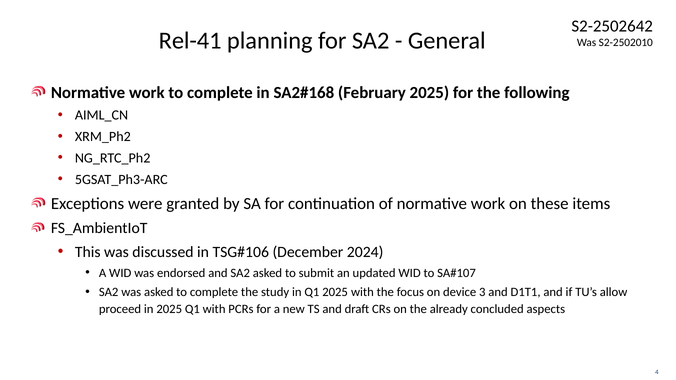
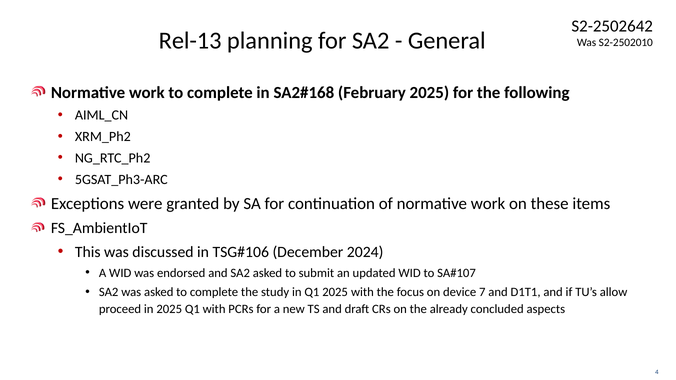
Rel-41: Rel-41 -> Rel-13
3: 3 -> 7
